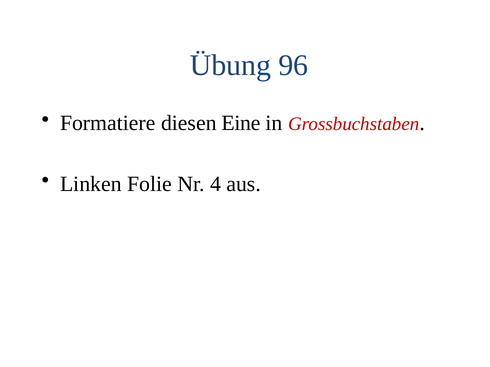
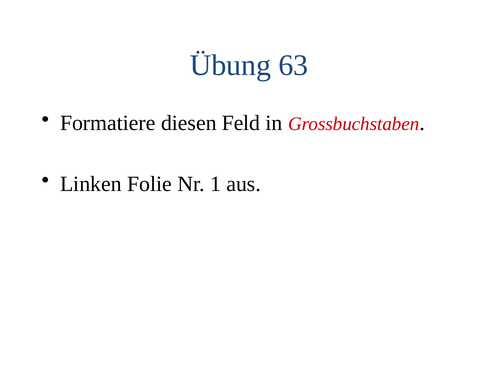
96: 96 -> 63
Eine: Eine -> Feld
4: 4 -> 1
